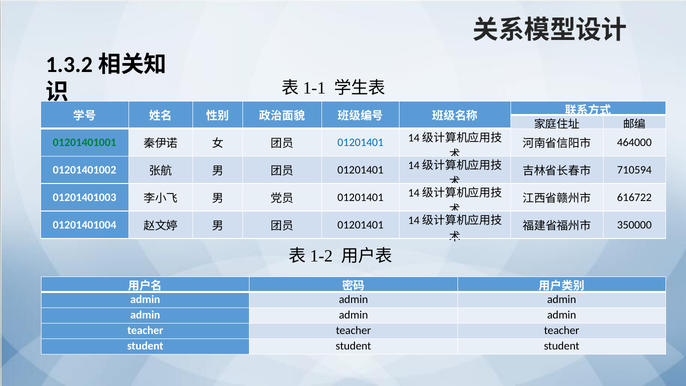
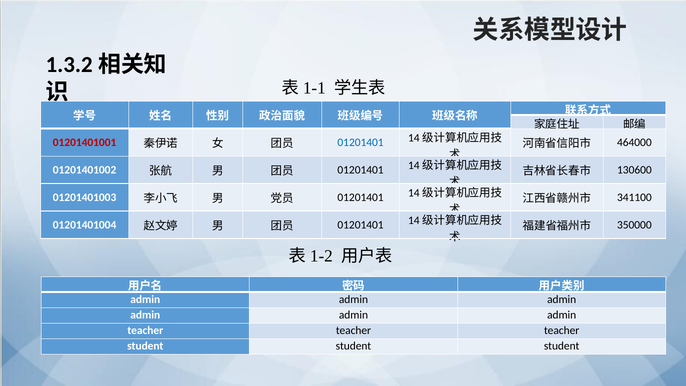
01201401001 colour: green -> red
710594: 710594 -> 130600
616722: 616722 -> 341100
